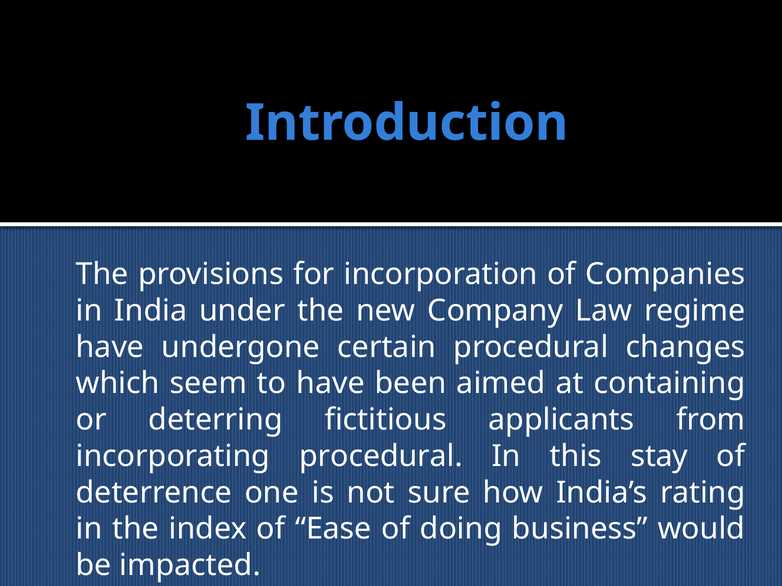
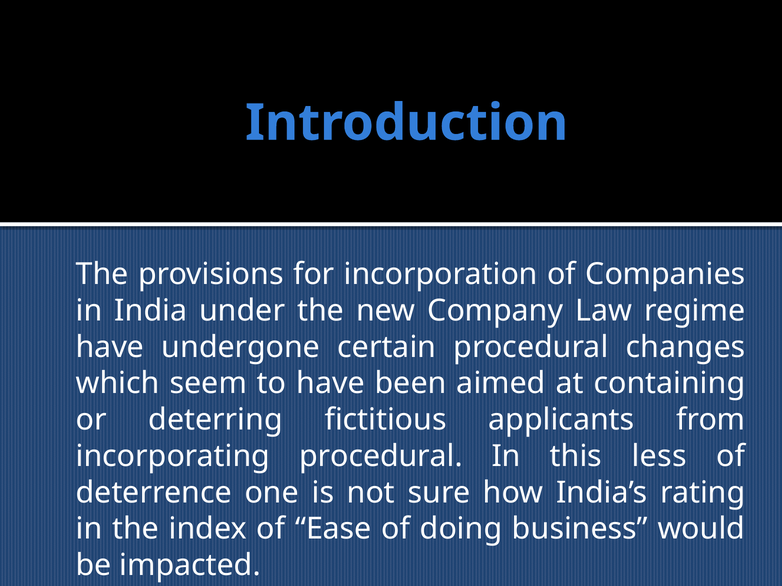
stay: stay -> less
